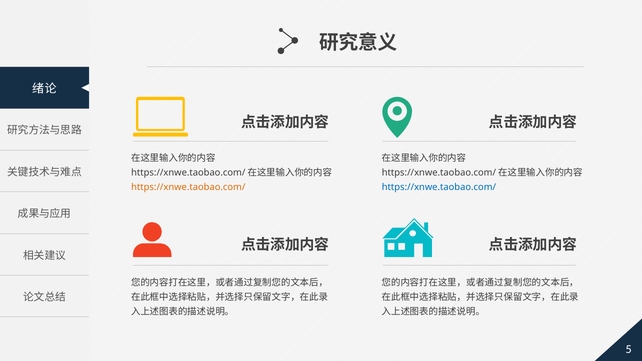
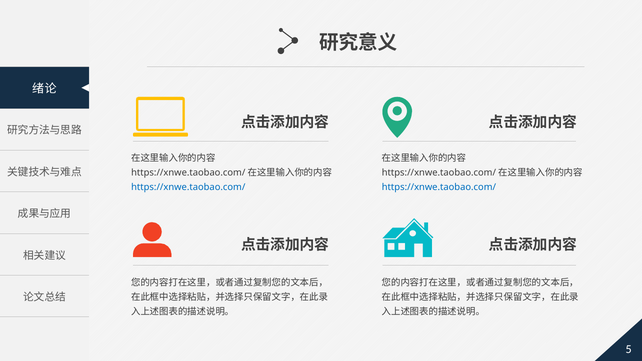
https://xnwe.taobao.com/ at (188, 187) colour: orange -> blue
